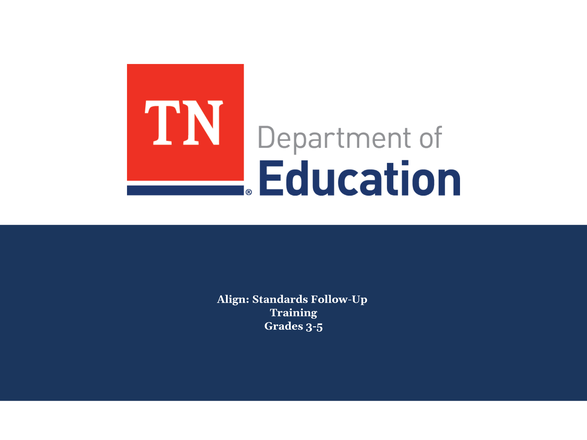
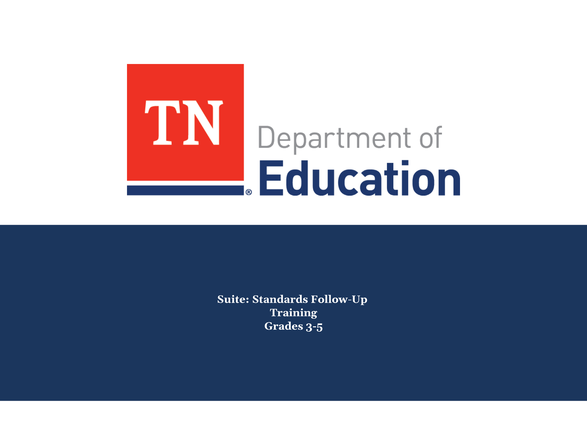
Align: Align -> Suite
